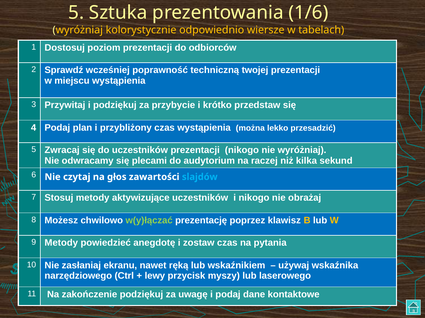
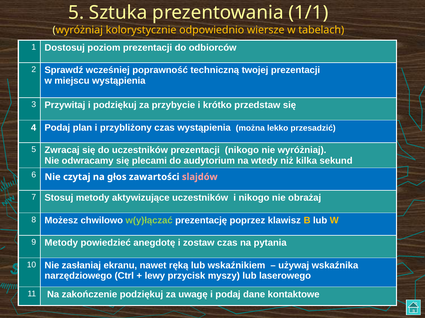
1/6: 1/6 -> 1/1
raczej: raczej -> wtedy
slajdów colour: light blue -> pink
